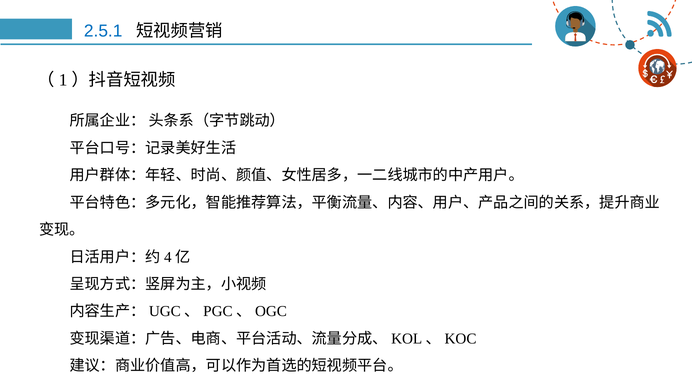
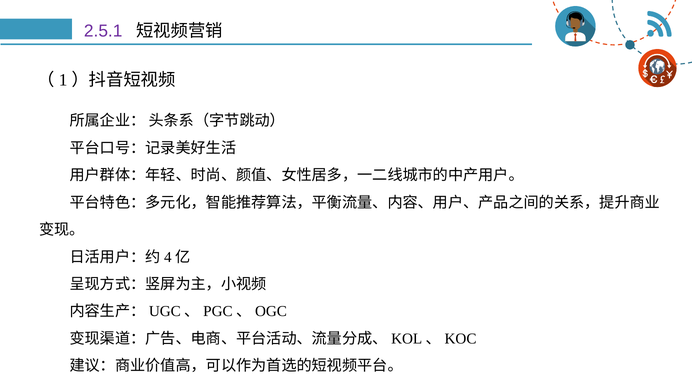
2.5.1 colour: blue -> purple
